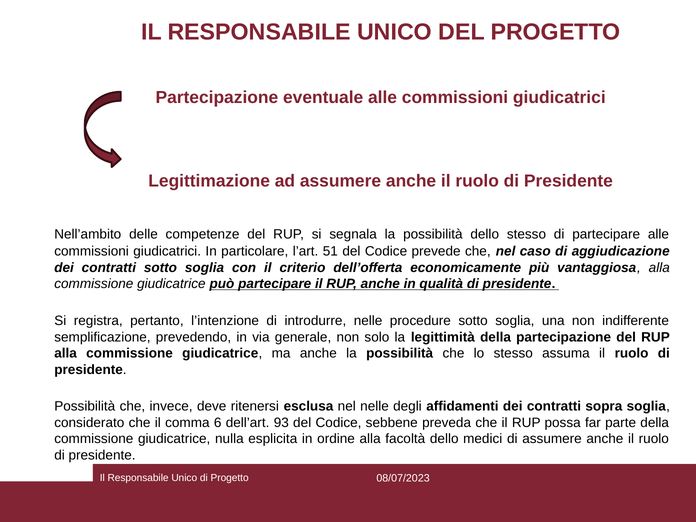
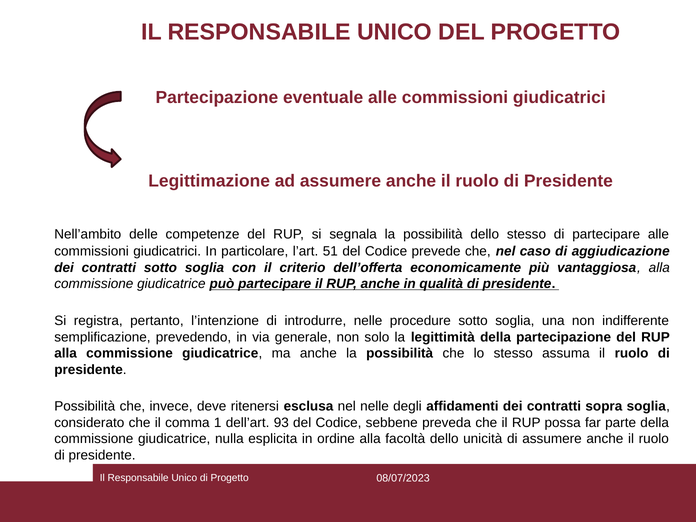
6: 6 -> 1
medici: medici -> unicità
